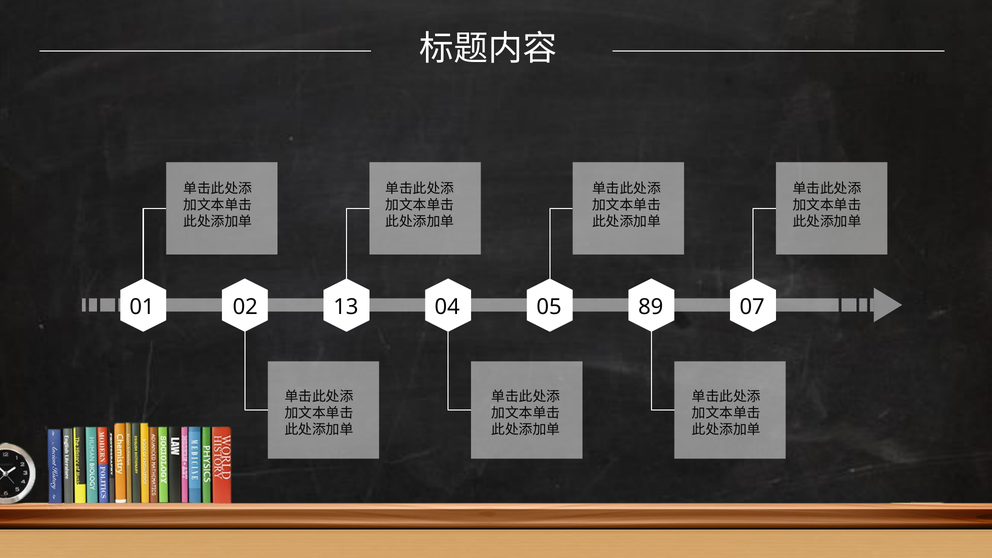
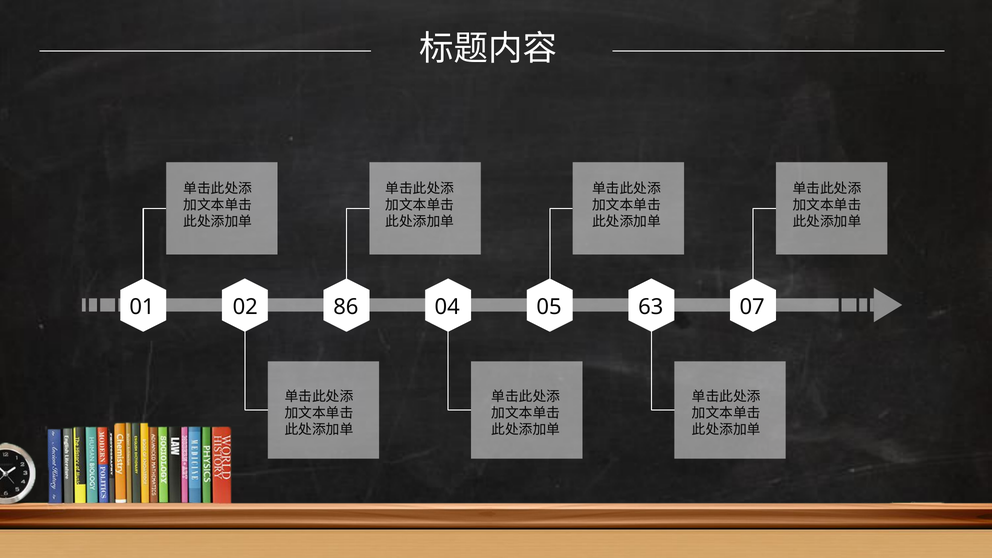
13: 13 -> 86
89: 89 -> 63
